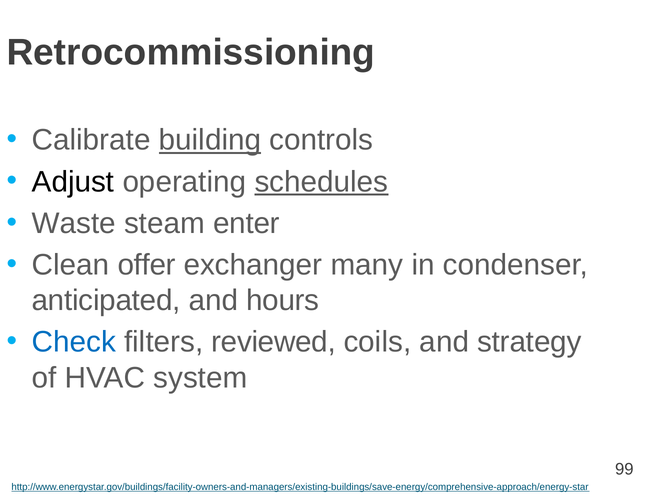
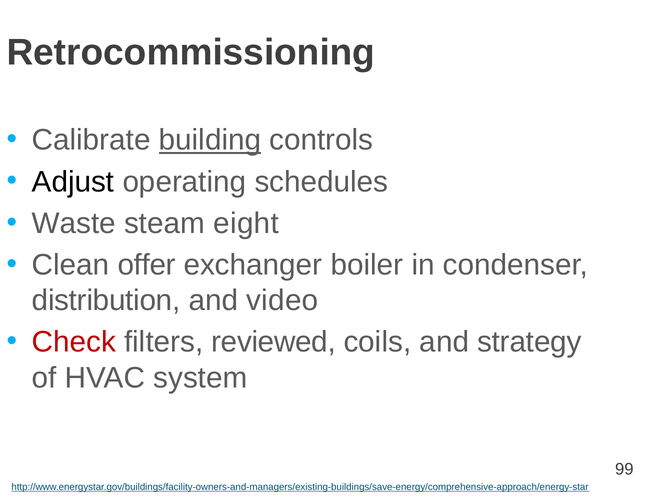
schedules underline: present -> none
enter: enter -> eight
many: many -> boiler
anticipated: anticipated -> distribution
hours: hours -> video
Check colour: blue -> red
